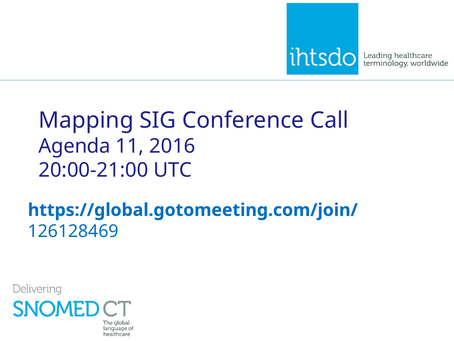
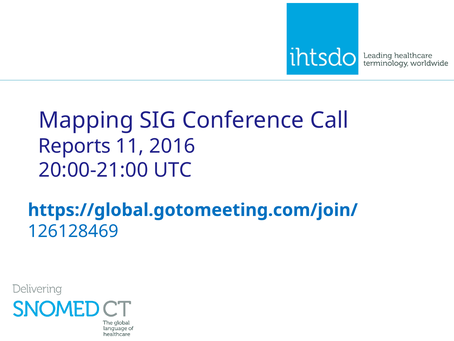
Agenda: Agenda -> Reports
